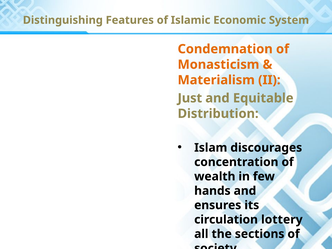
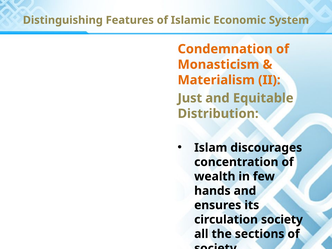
circulation lottery: lottery -> society
